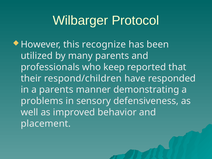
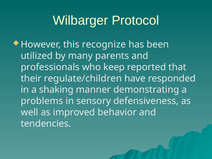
respond/children: respond/children -> regulate/children
a parents: parents -> shaking
placement: placement -> tendencies
